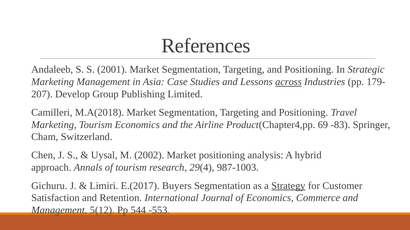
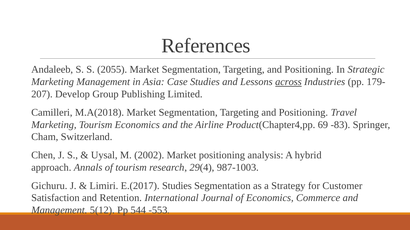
2001: 2001 -> 2055
E.(2017 Buyers: Buyers -> Studies
Strategy underline: present -> none
